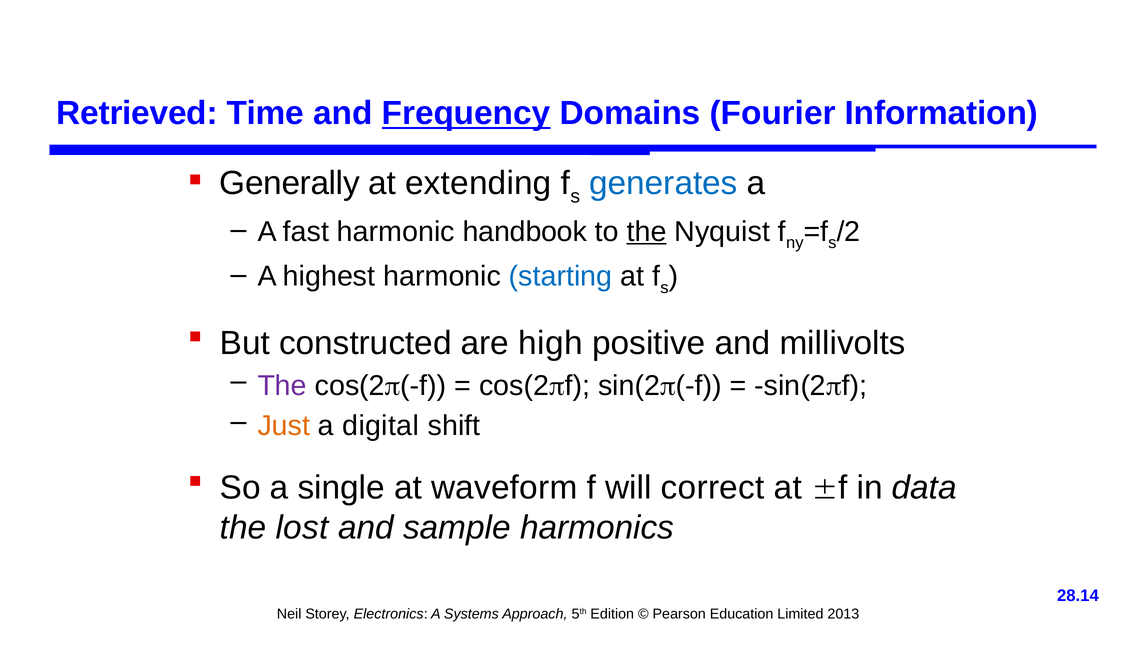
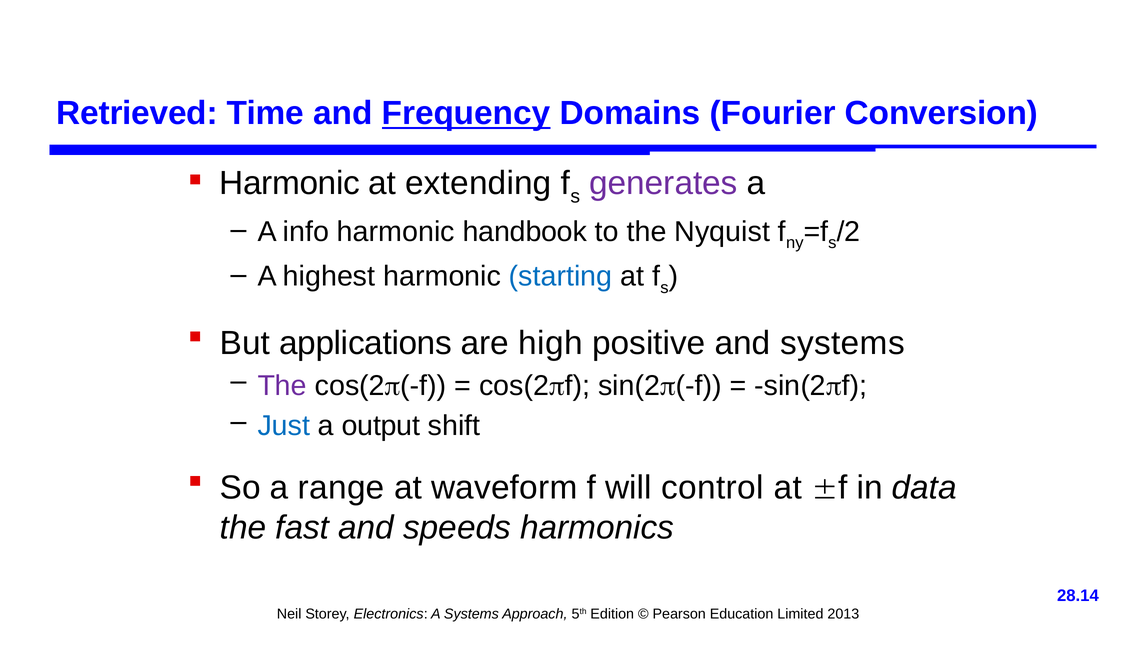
Information: Information -> Conversion
Generally at (290, 183): Generally -> Harmonic
generates colour: blue -> purple
fast: fast -> info
the at (647, 231) underline: present -> none
constructed: constructed -> applications
and millivolts: millivolts -> systems
Just colour: orange -> blue
digital: digital -> output
single: single -> range
correct: correct -> control
lost: lost -> fast
sample: sample -> speeds
